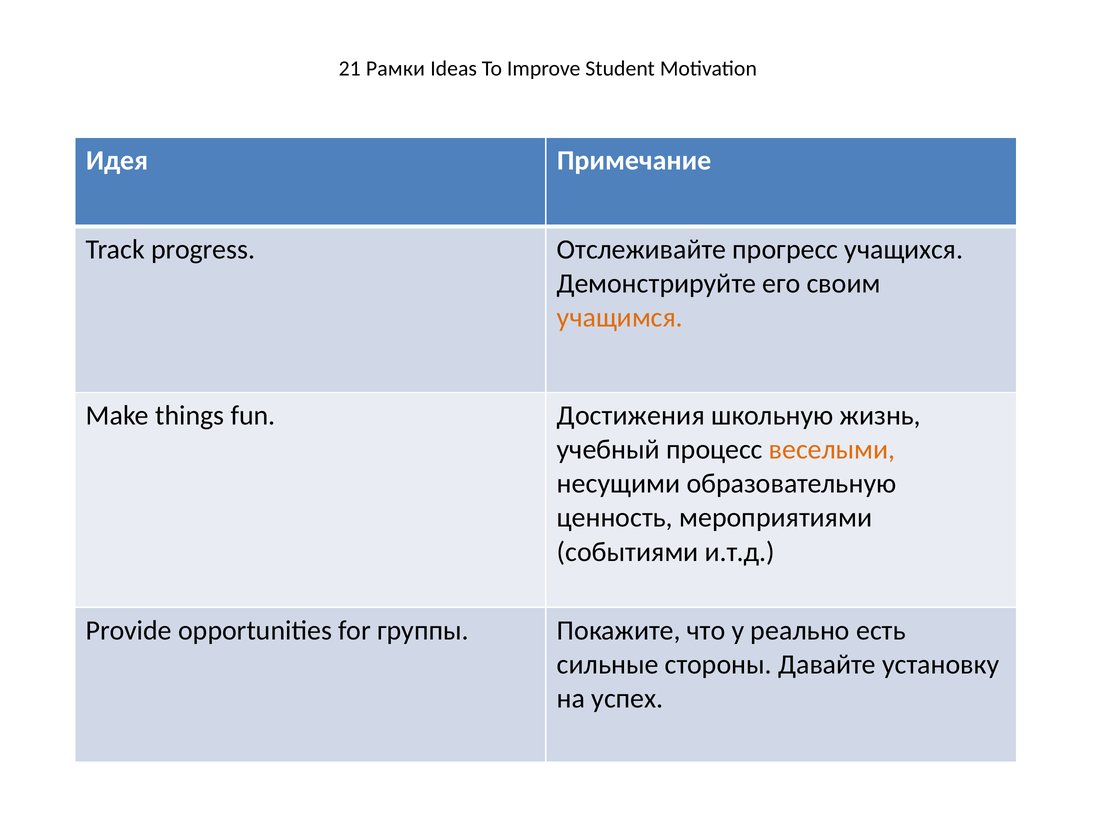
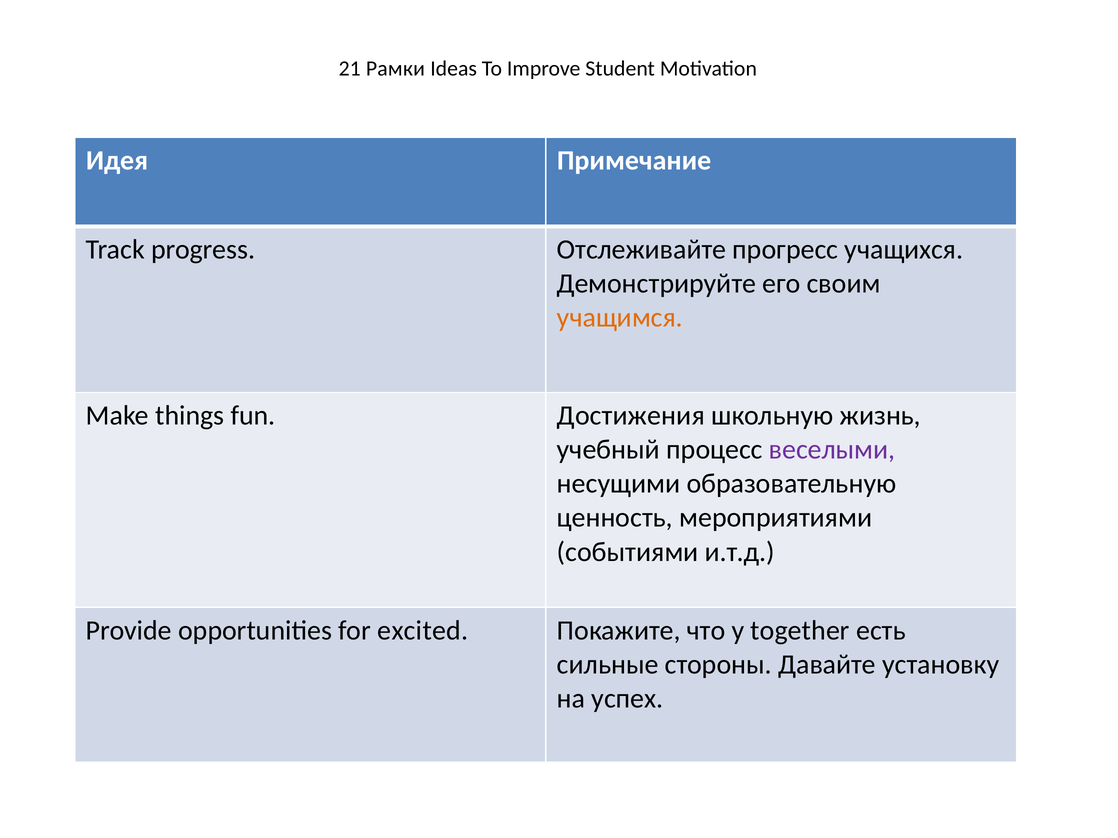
веселыми colour: orange -> purple
группы: группы -> excited
реально: реально -> together
